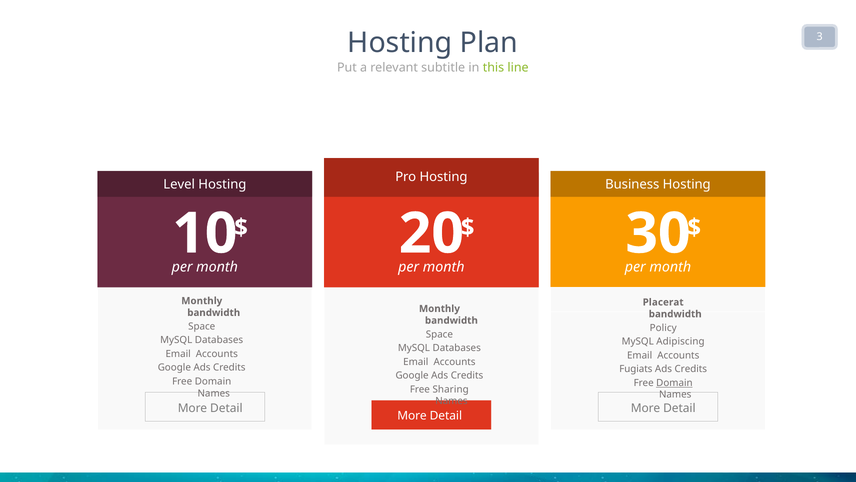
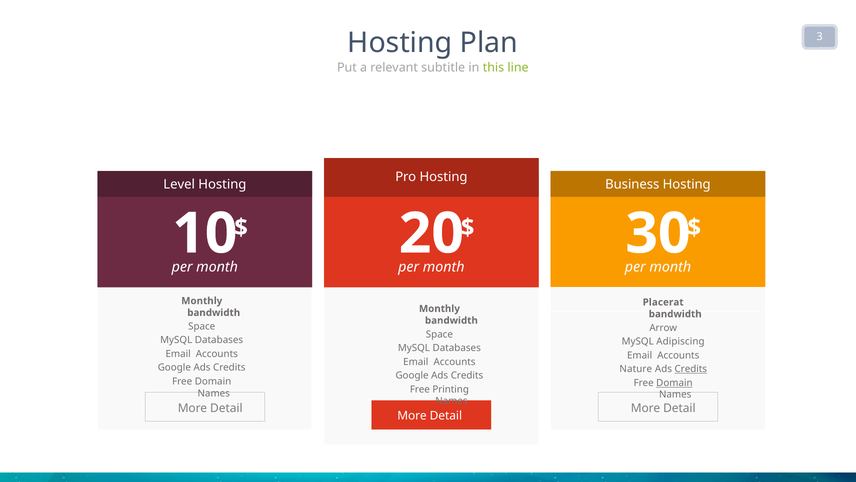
Policy: Policy -> Arrow
Fugiats: Fugiats -> Nature
Credits at (691, 369) underline: none -> present
Sharing: Sharing -> Printing
